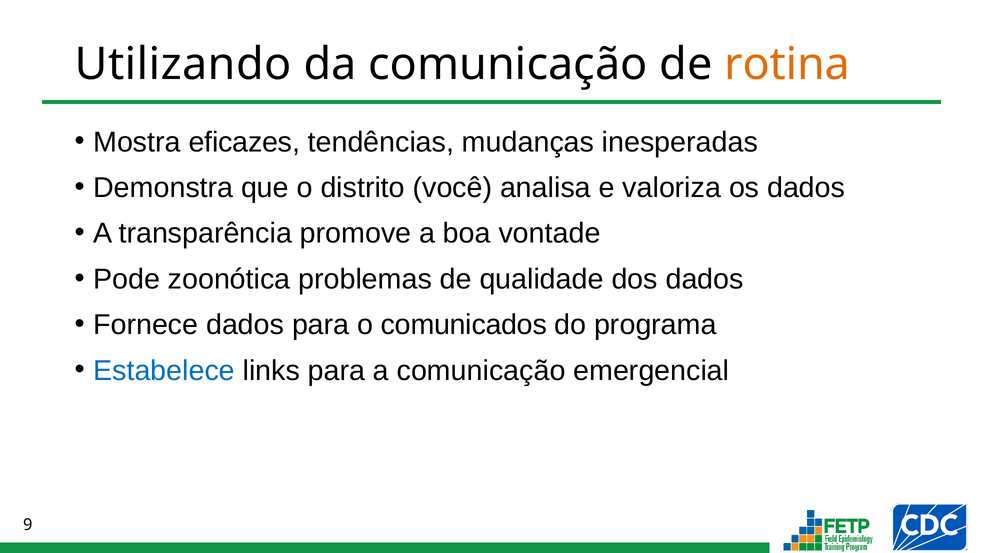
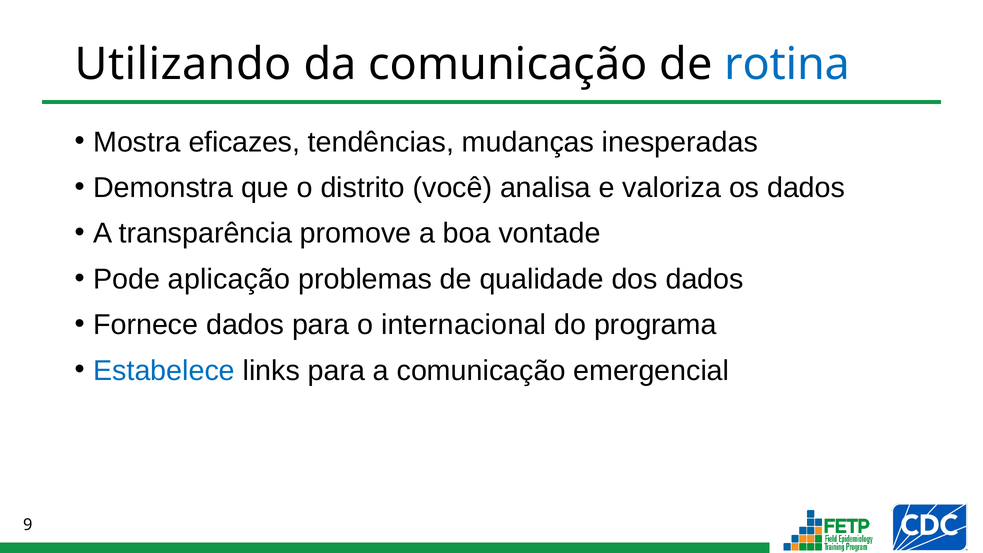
rotina colour: orange -> blue
zoonótica: zoonótica -> aplicação
comunicados: comunicados -> internacional
